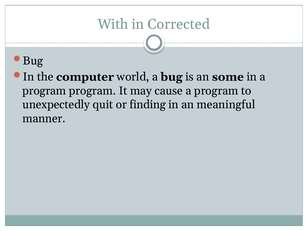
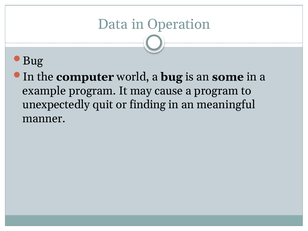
With: With -> Data
Corrected: Corrected -> Operation
program at (44, 91): program -> example
